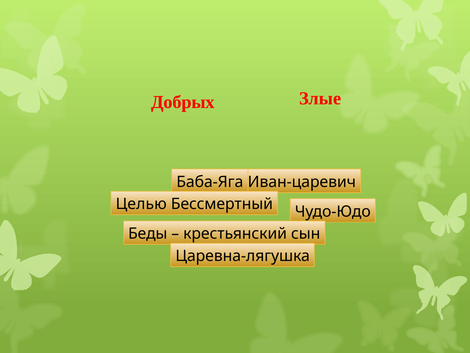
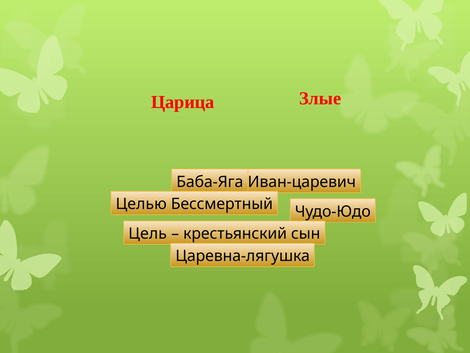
Добрых: Добрых -> Царица
Беды: Беды -> Цель
